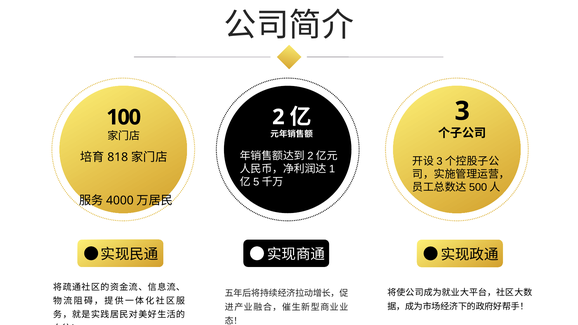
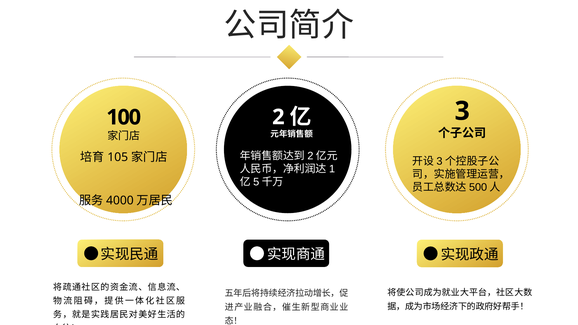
818: 818 -> 105
